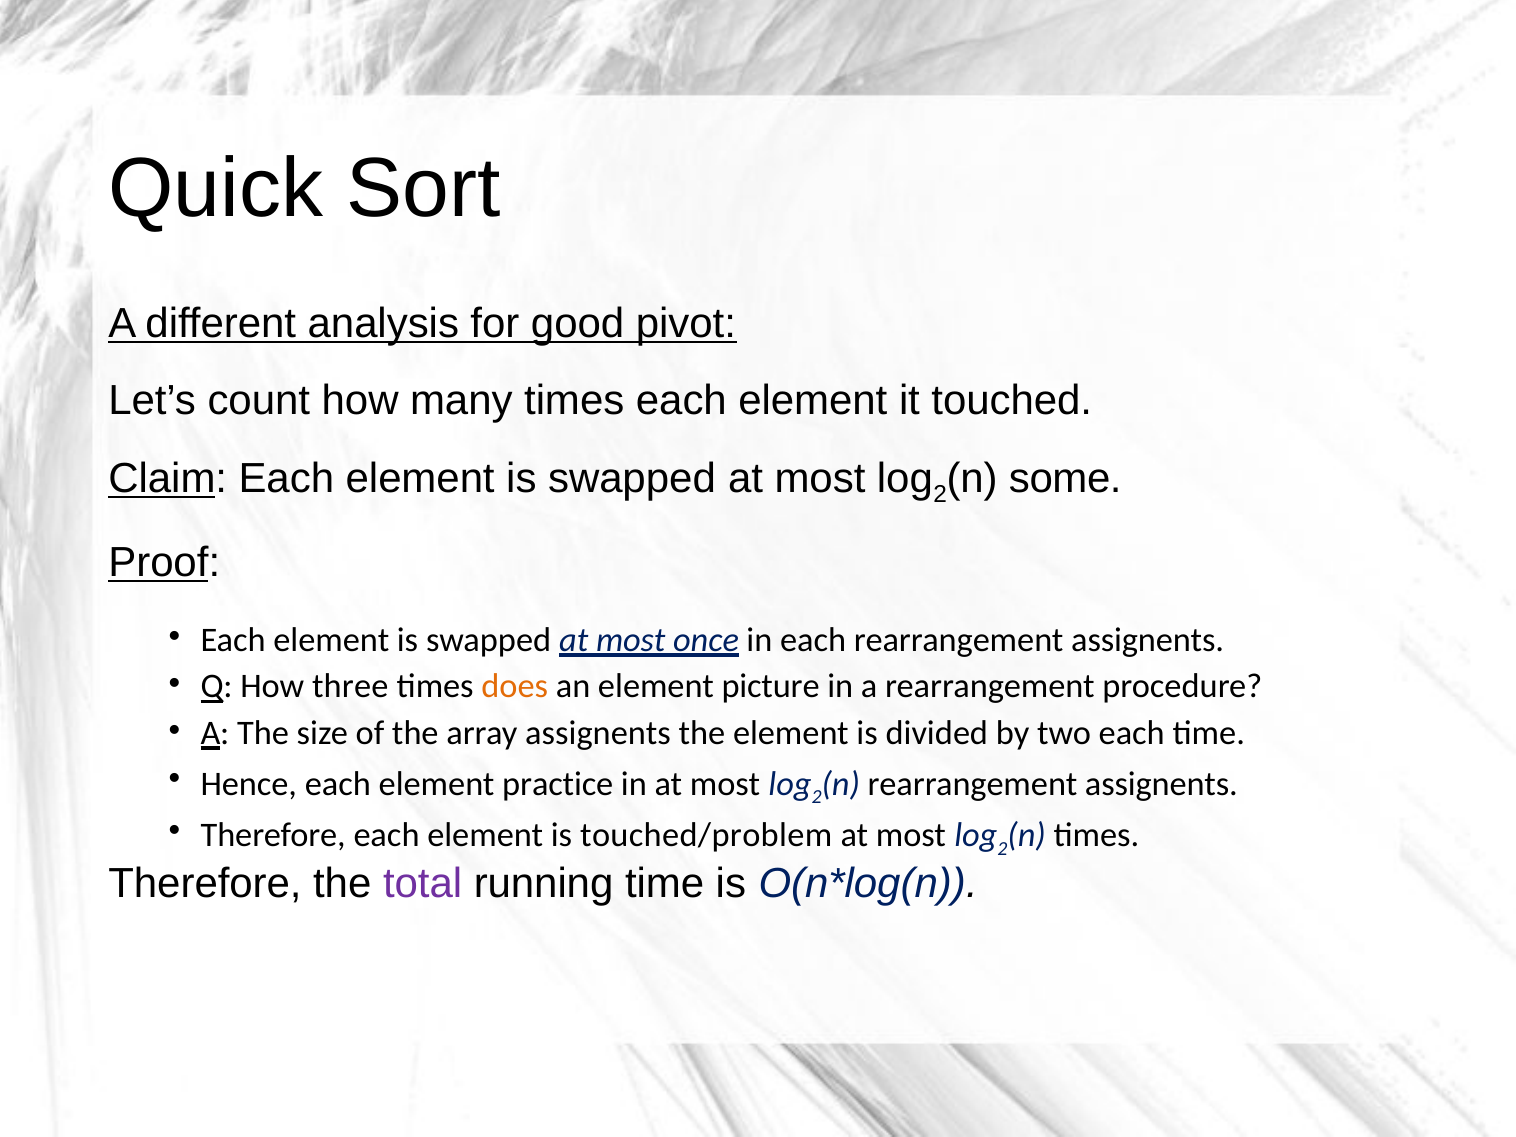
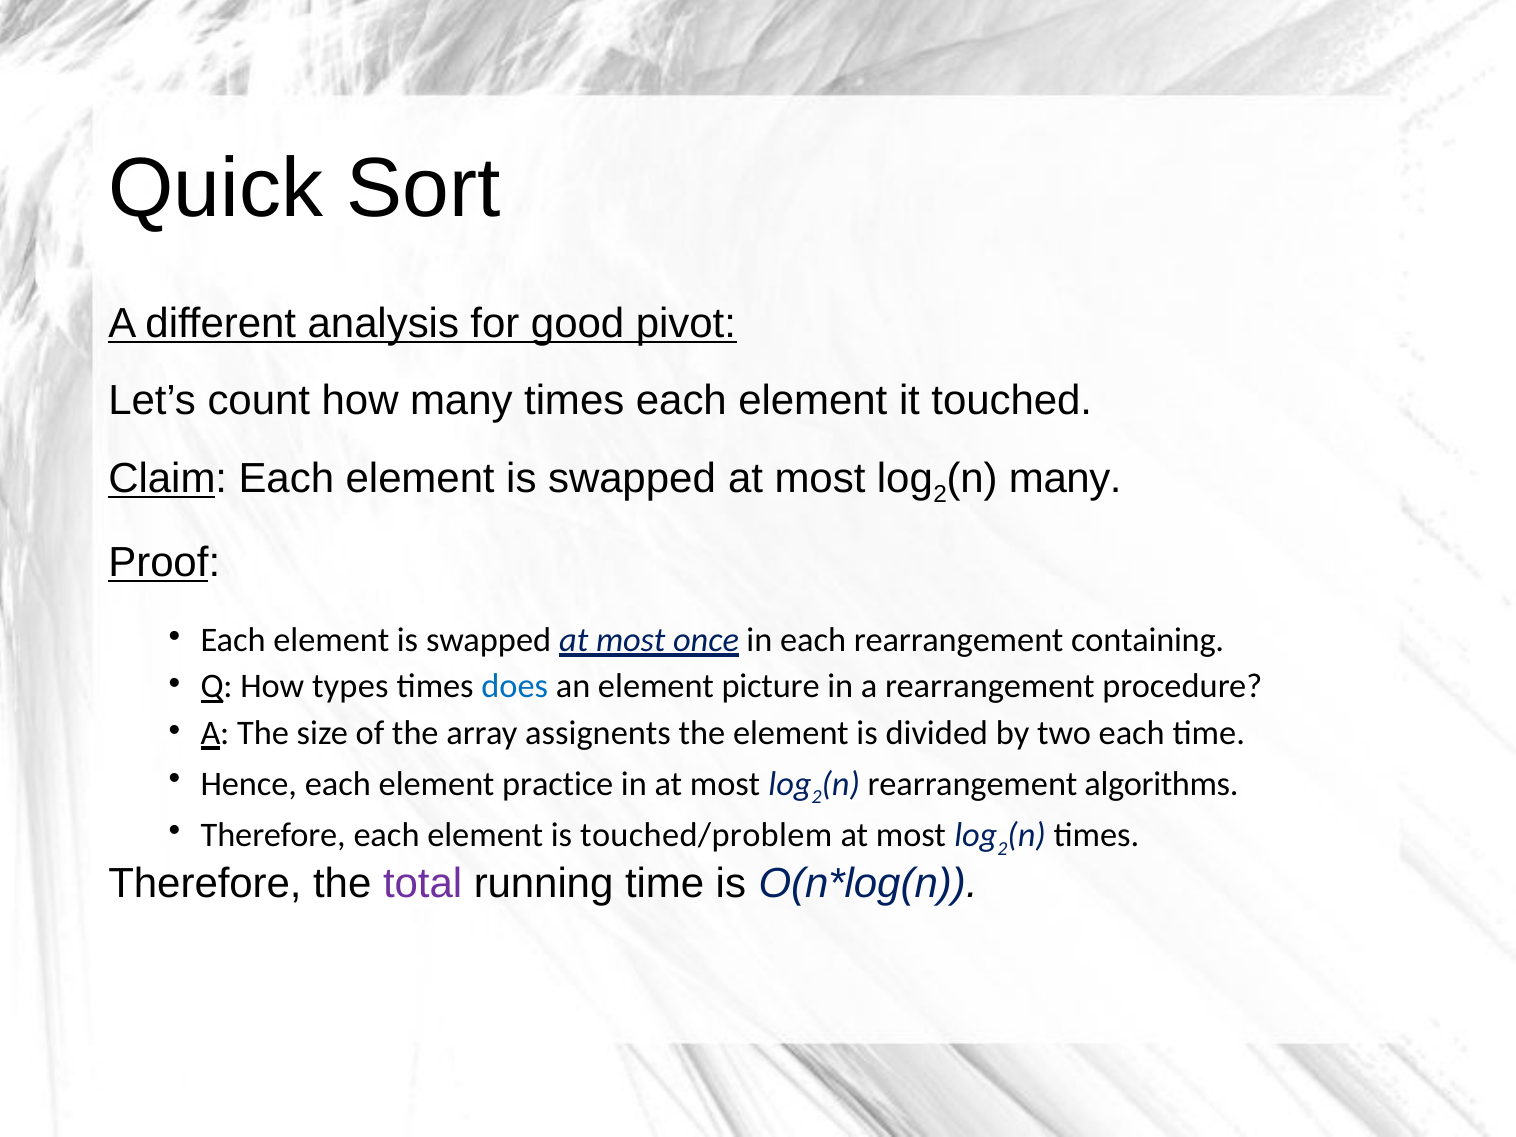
some at (1065, 478): some -> many
each rearrangement assignents: assignents -> containing
three: three -> types
does colour: orange -> blue
assignents at (1161, 784): assignents -> algorithms
